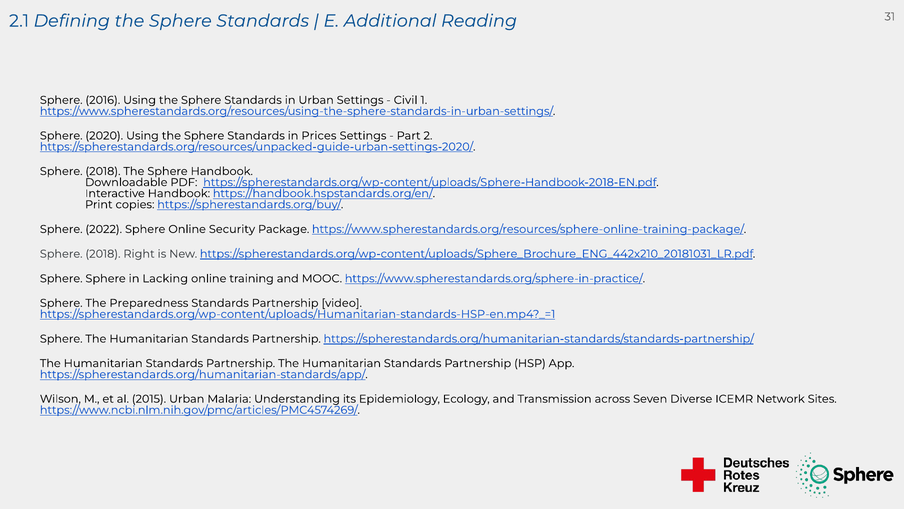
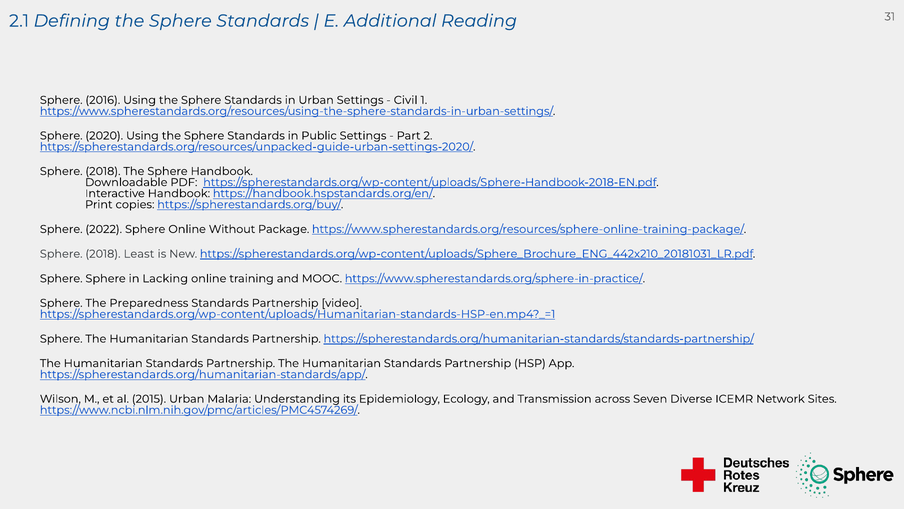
Prices: Prices -> Public
Security: Security -> Without
Right: Right -> Least
